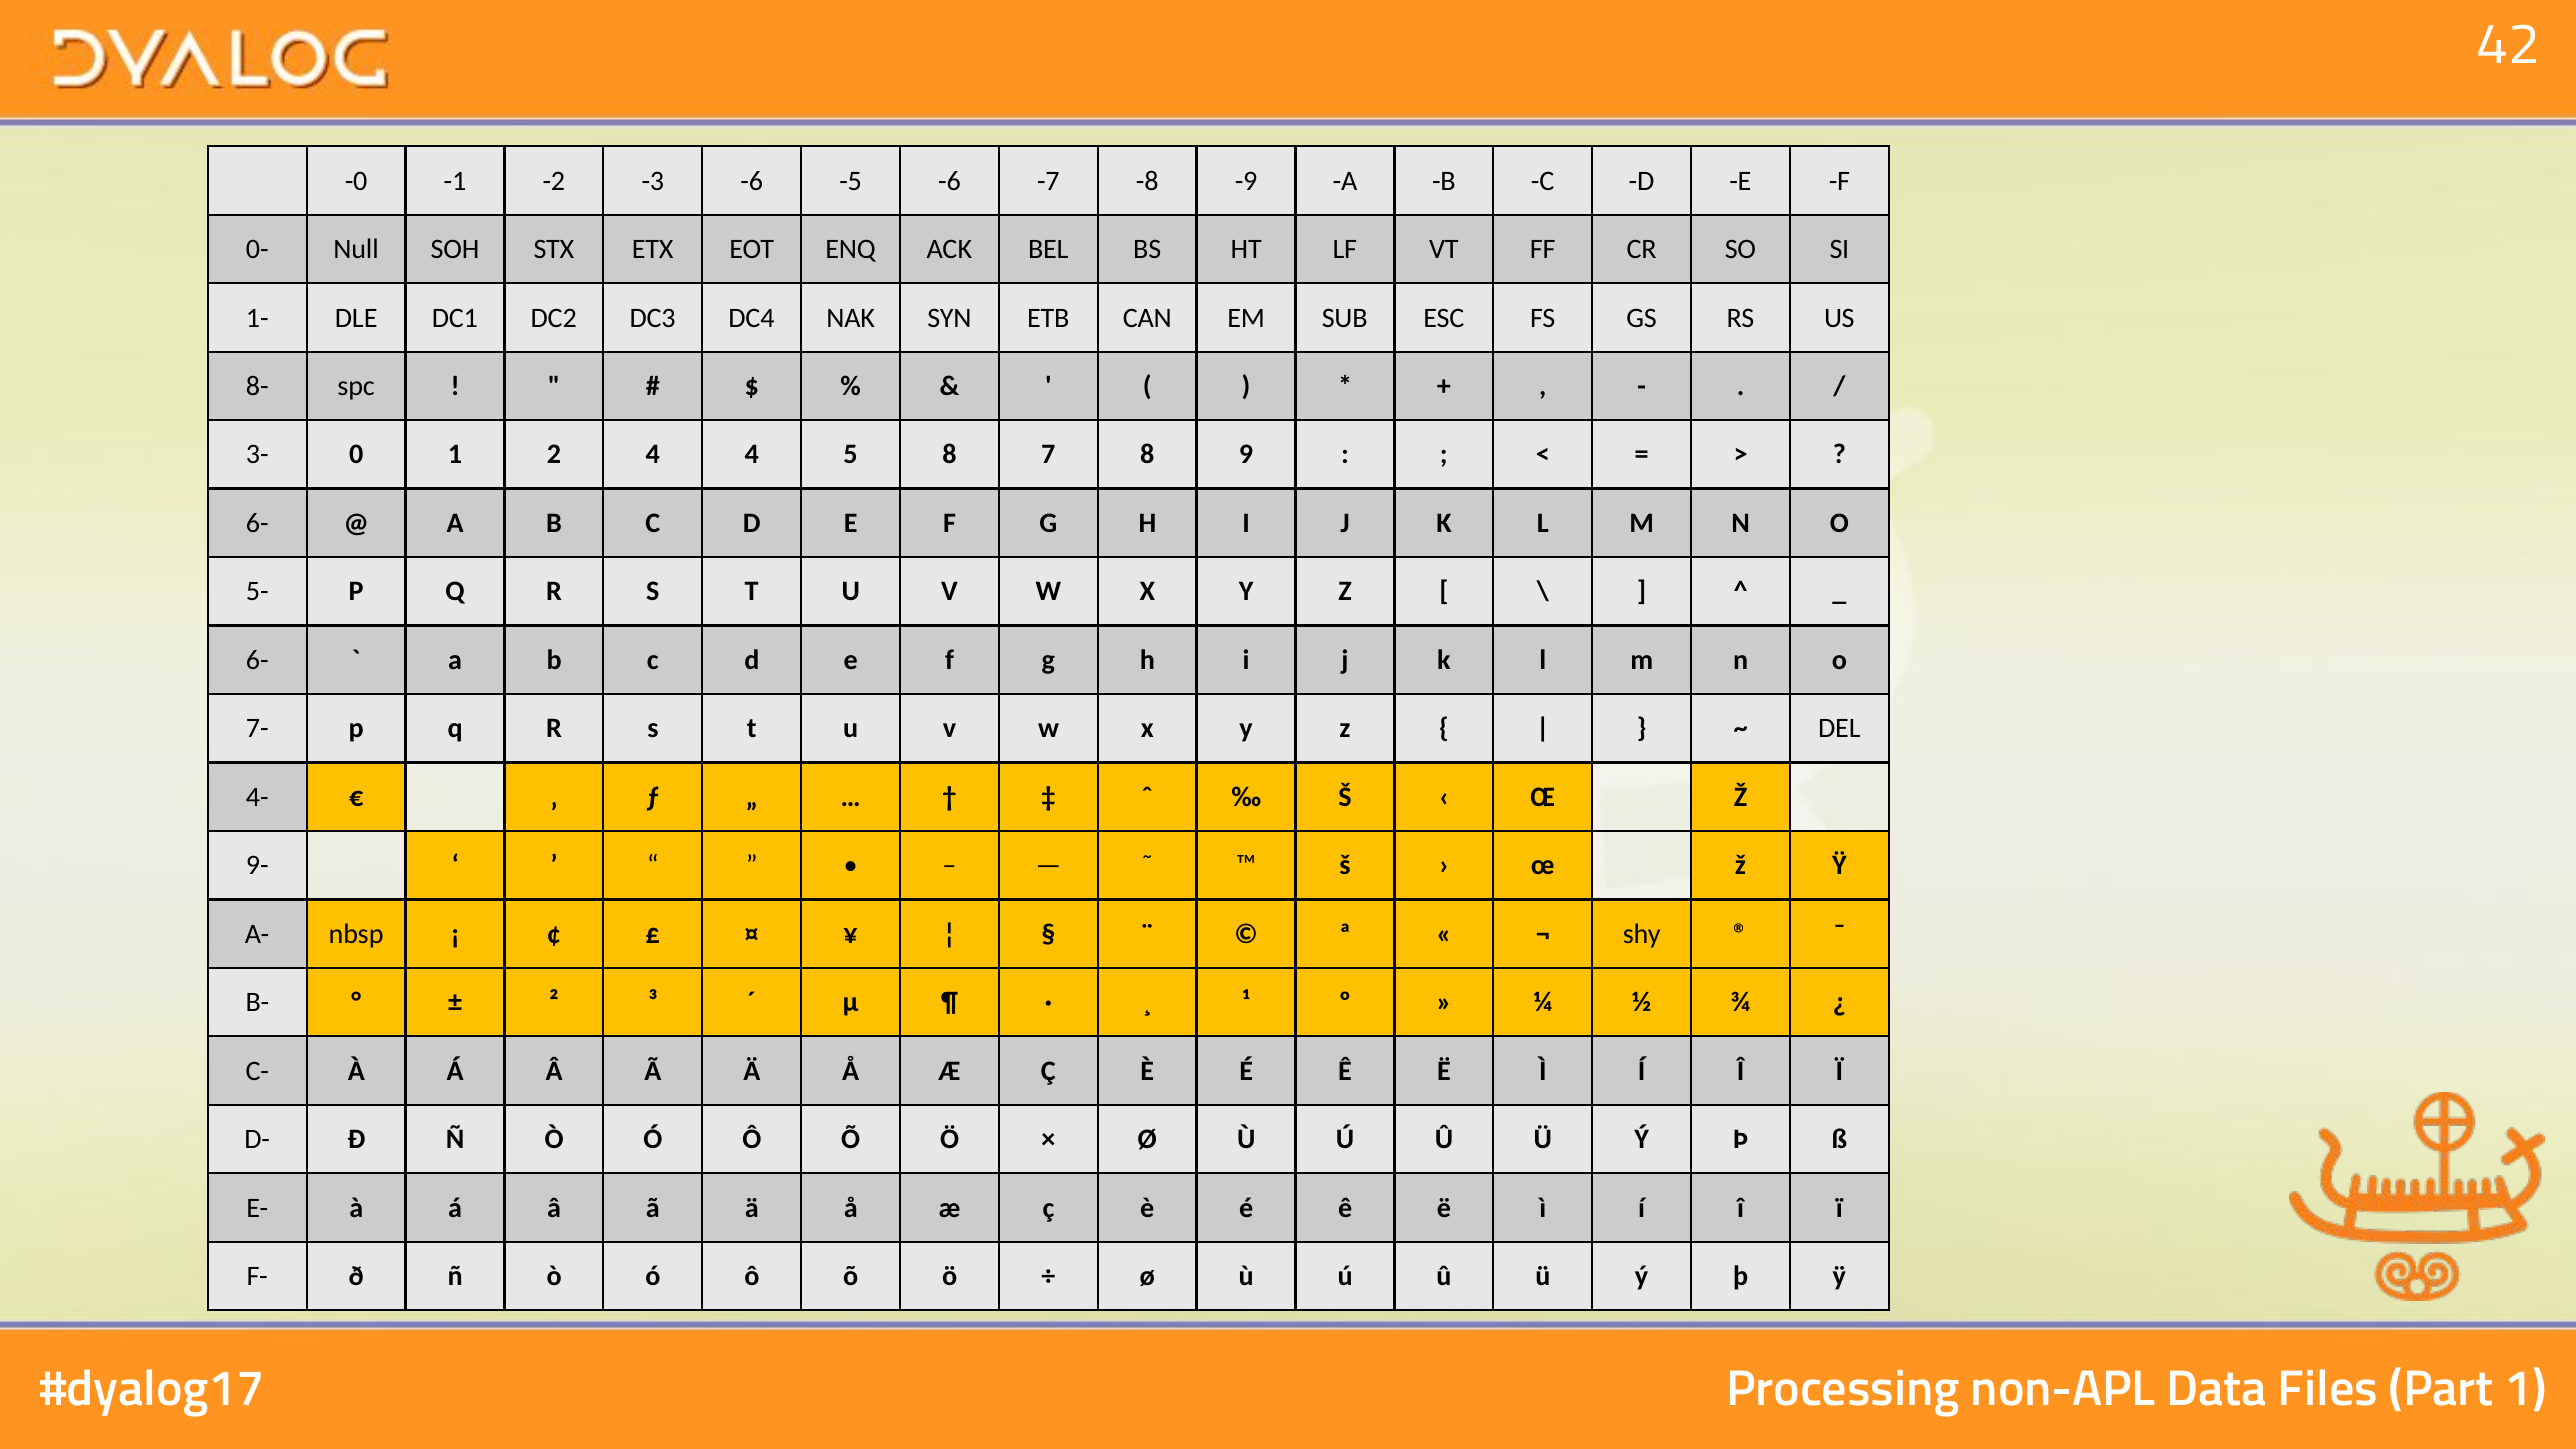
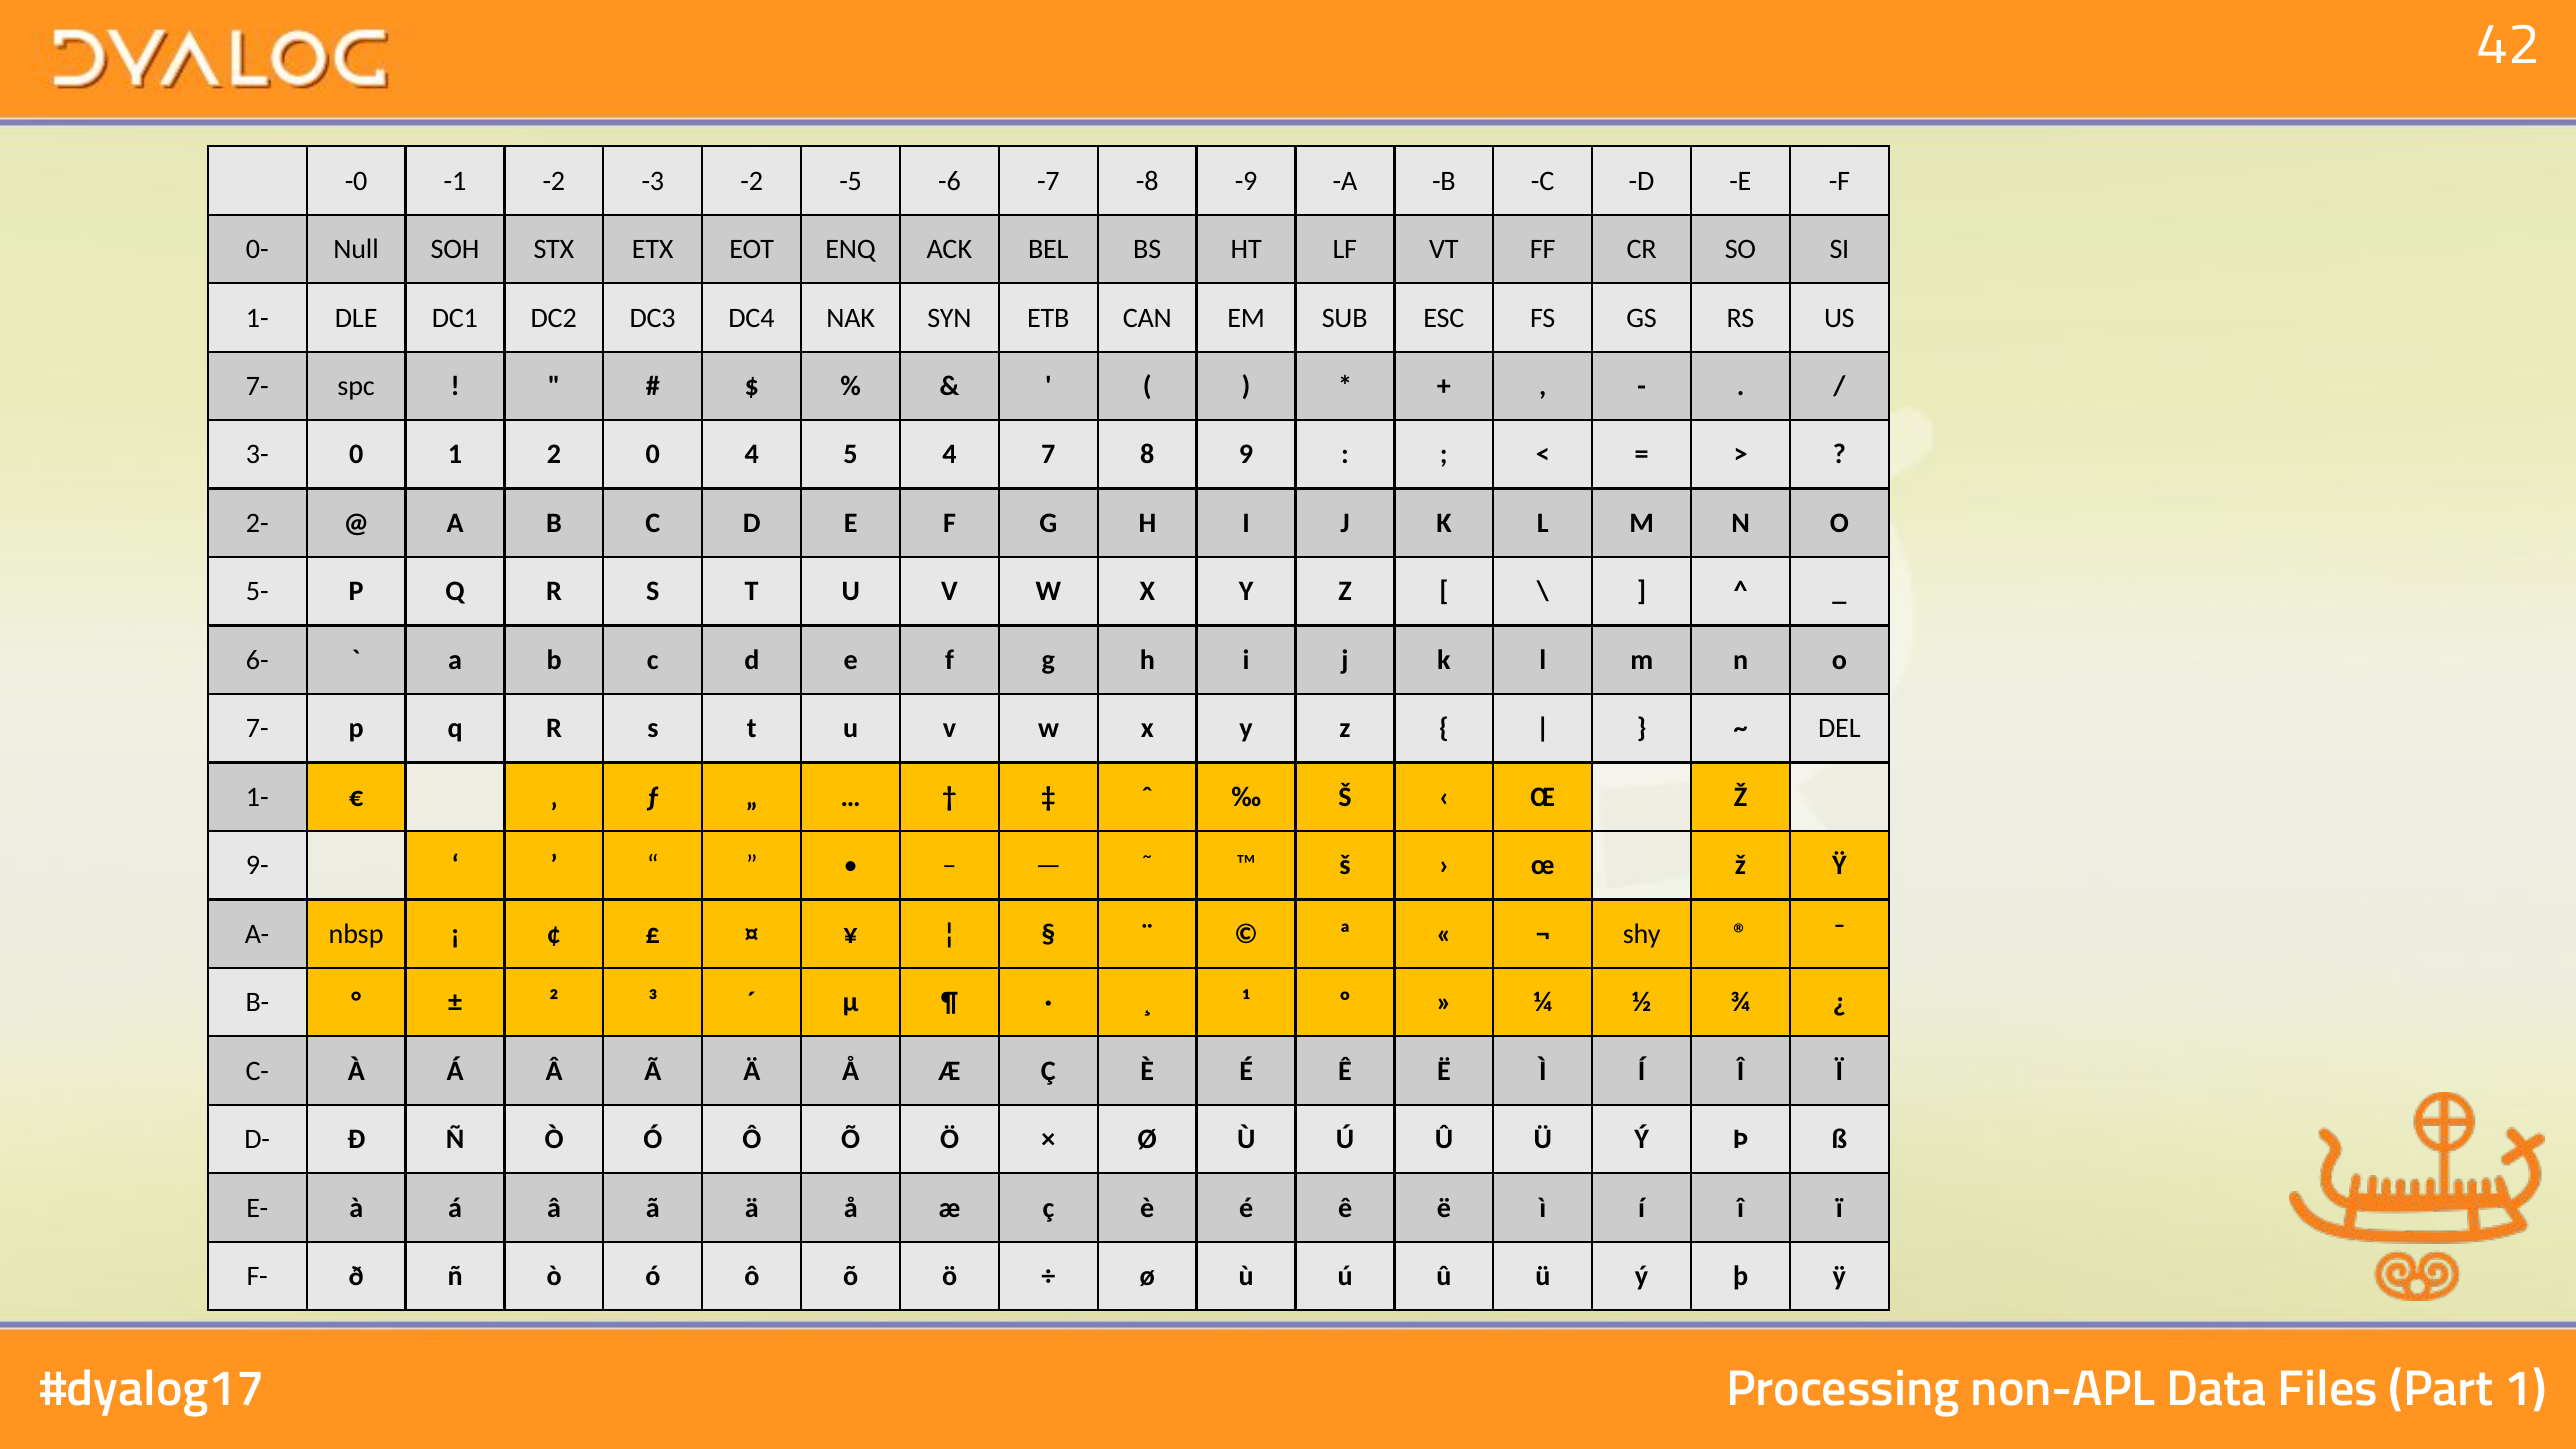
-3 -6: -6 -> -2
8- at (257, 386): 8- -> 7-
2 4: 4 -> 0
5 8: 8 -> 4
6- at (257, 523): 6- -> 2-
4- at (257, 797): 4- -> 1-
